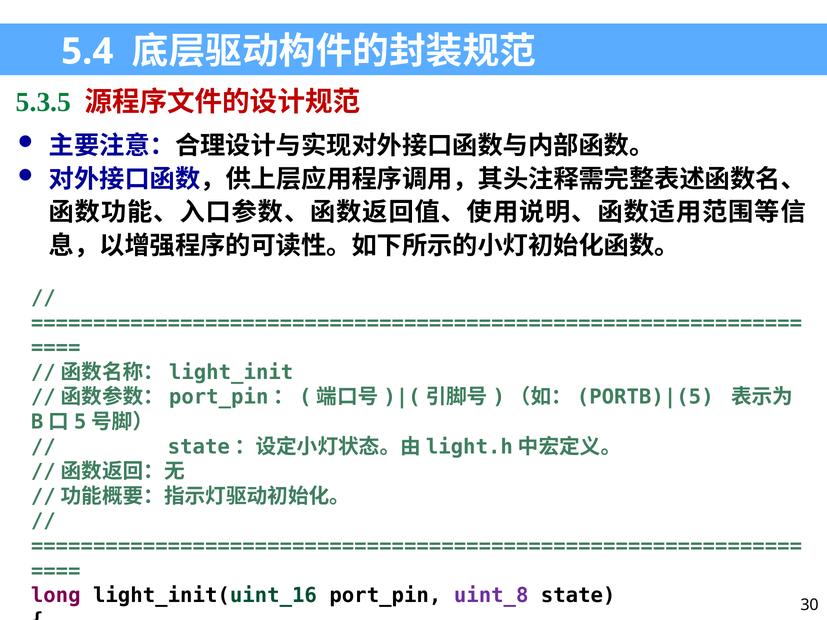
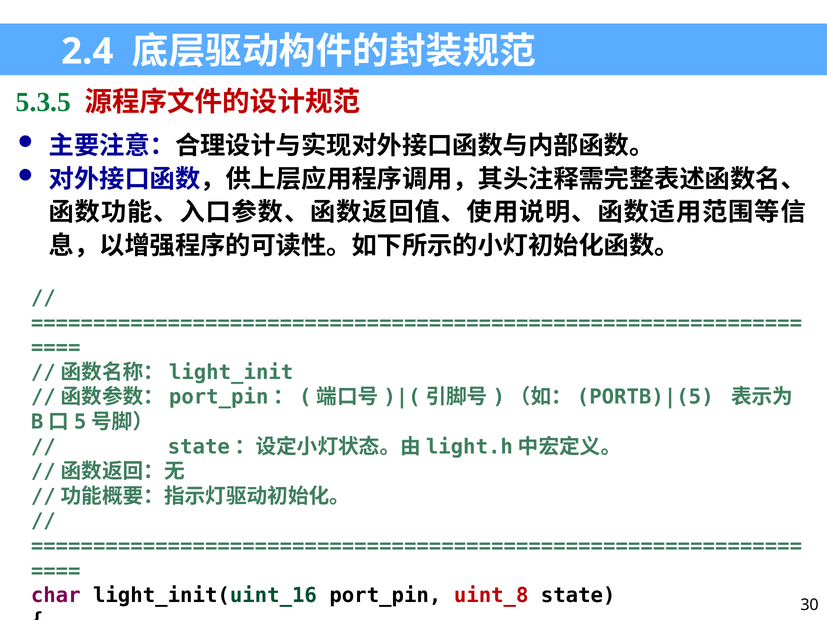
5.4: 5.4 -> 2.4
long: long -> char
uint_8 colour: purple -> red
